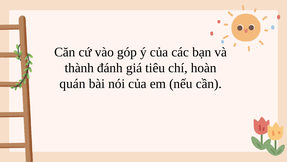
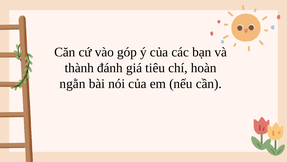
quán: quán -> ngằn
